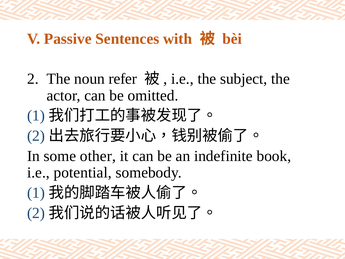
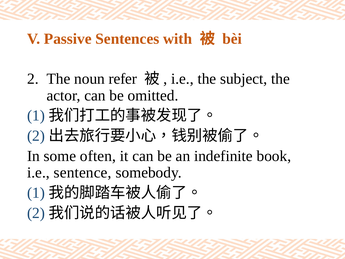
other: other -> often
potential: potential -> sentence
